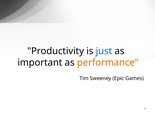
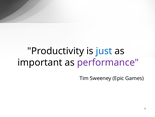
performance colour: orange -> purple
